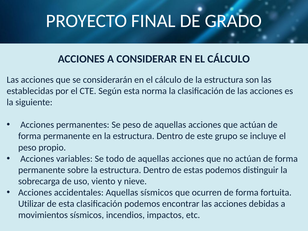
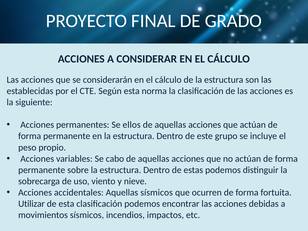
Se peso: peso -> ellos
todo: todo -> cabo
